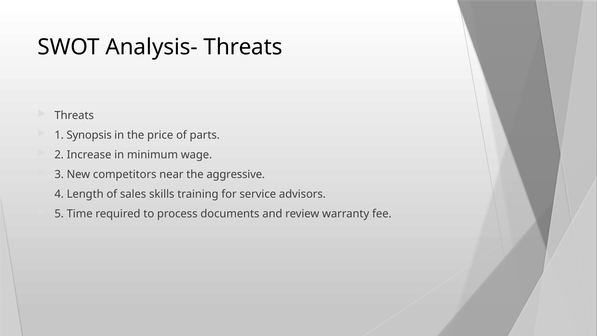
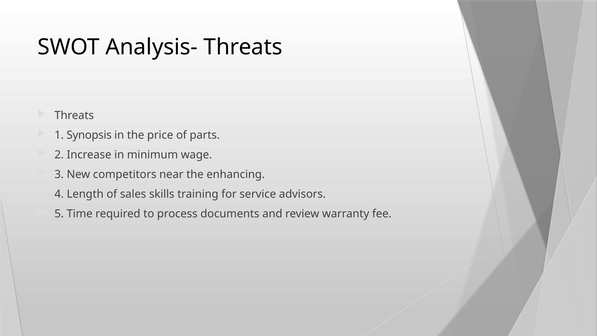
aggressive: aggressive -> enhancing
